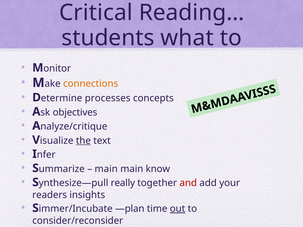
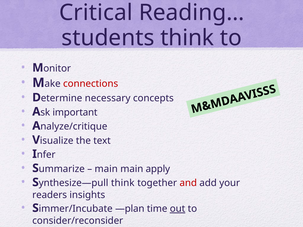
what at (187, 38): what -> think
connections colour: orange -> red
processes: processes -> necessary
objectives: objectives -> important
the underline: present -> none
know: know -> apply
Synthesize—pull really: really -> think
